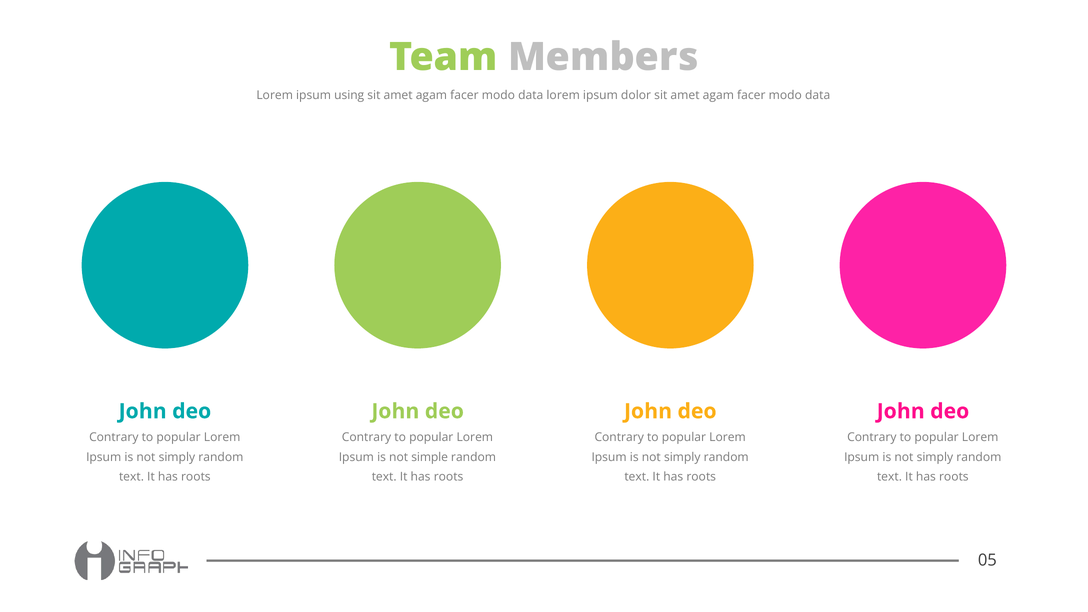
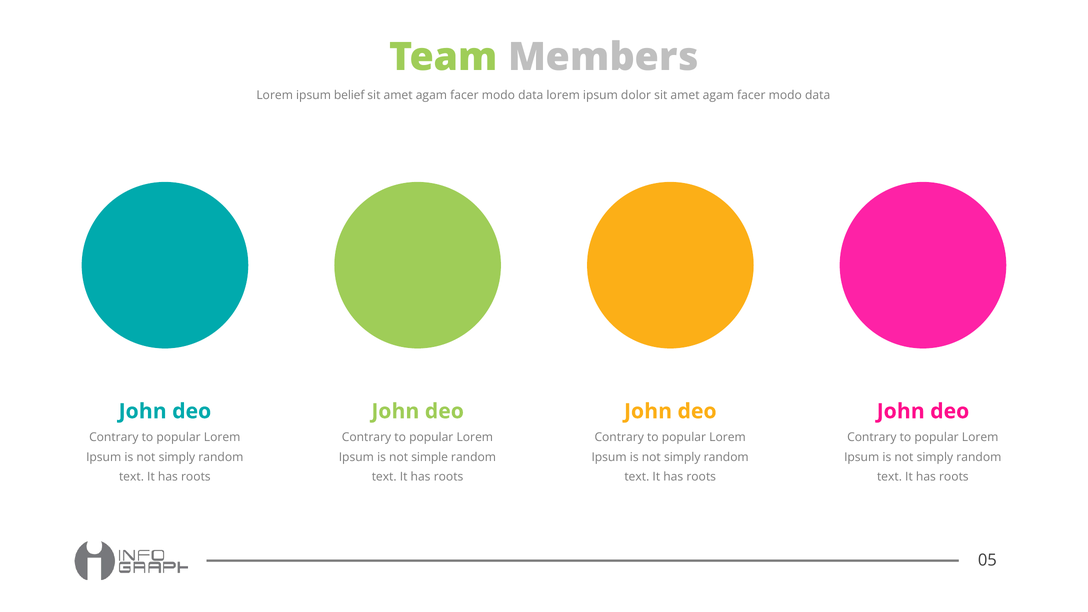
using: using -> belief
